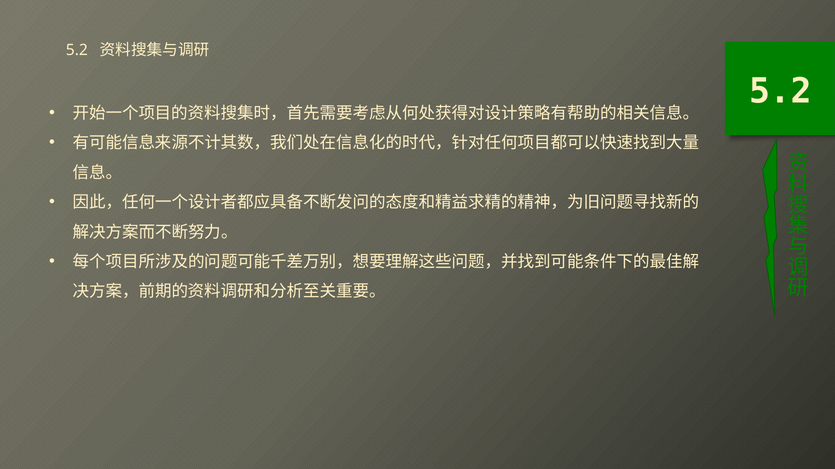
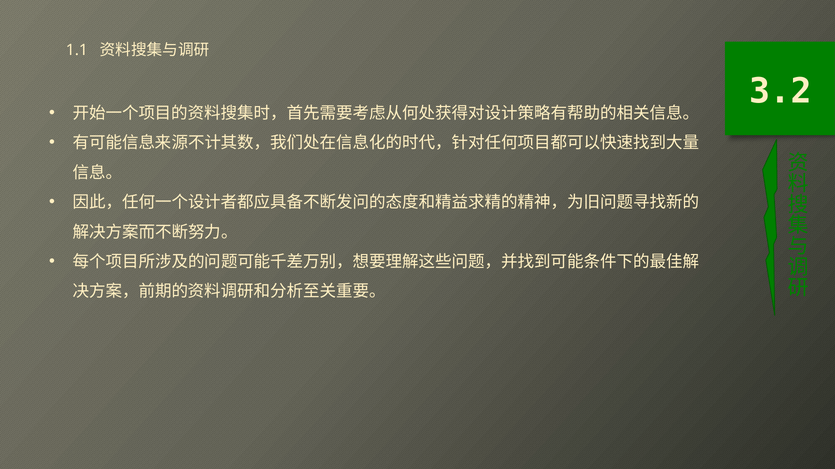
5.2 at (77, 50): 5.2 -> 1.1
5.2 at (780, 92): 5.2 -> 3.2
